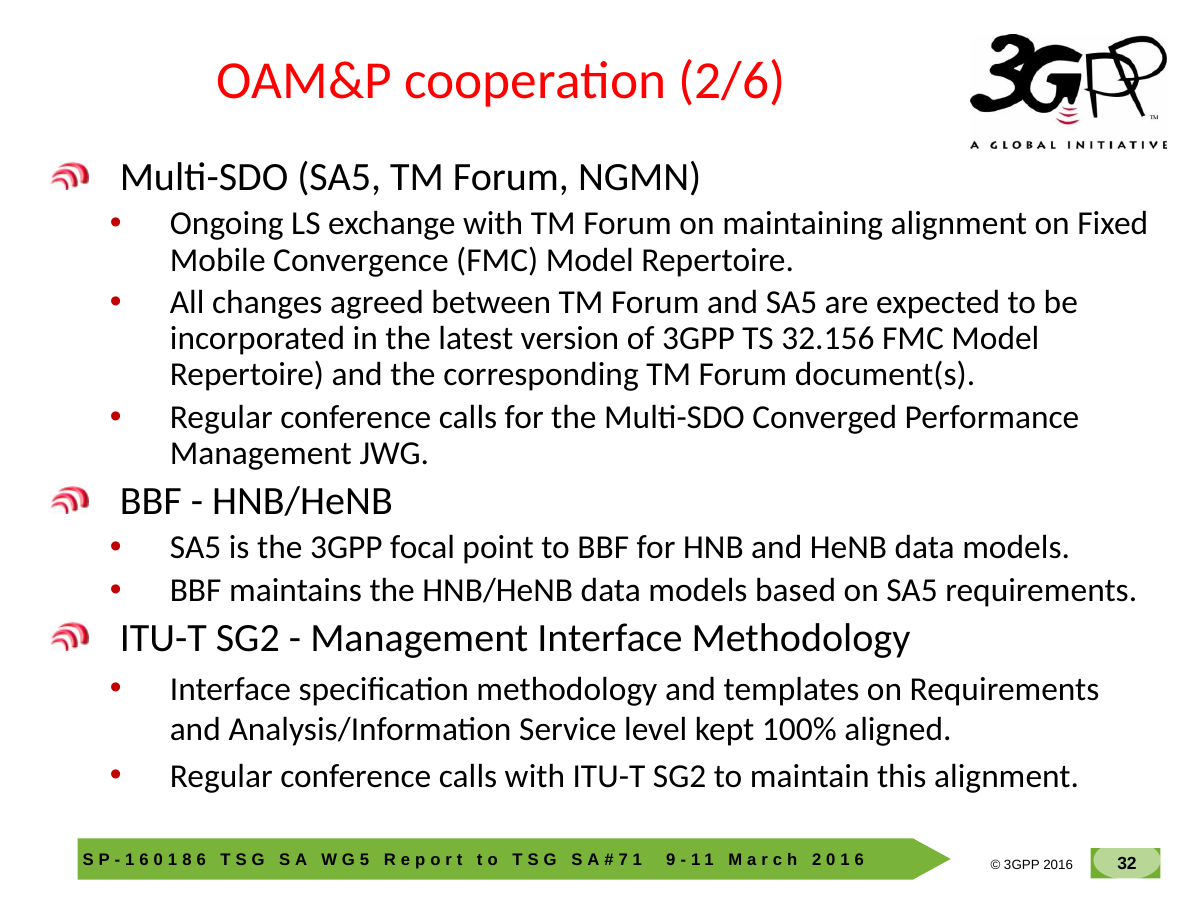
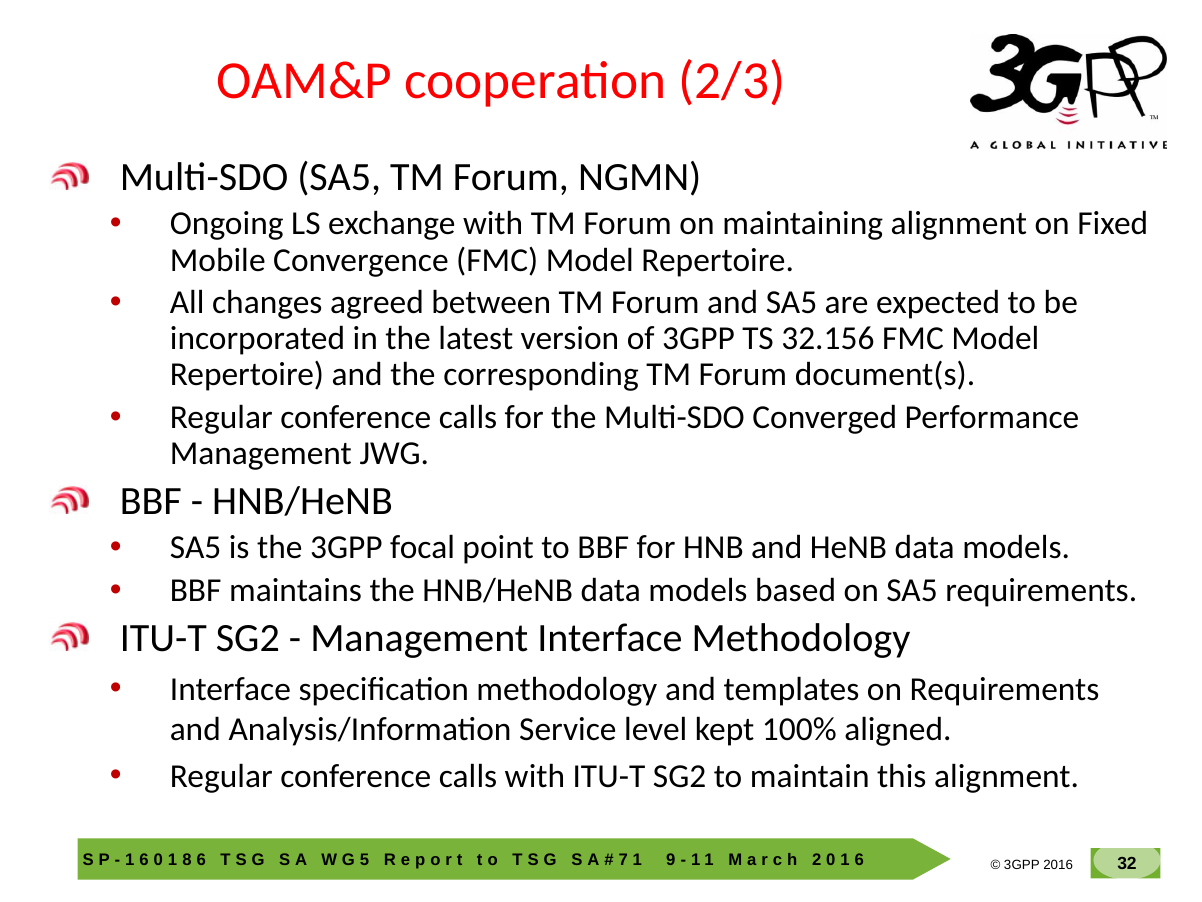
2/6: 2/6 -> 2/3
